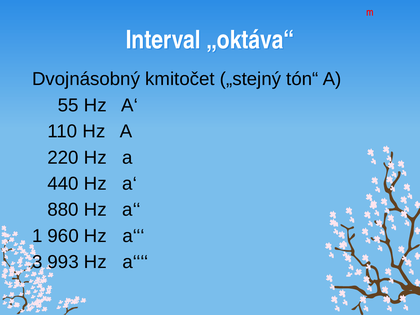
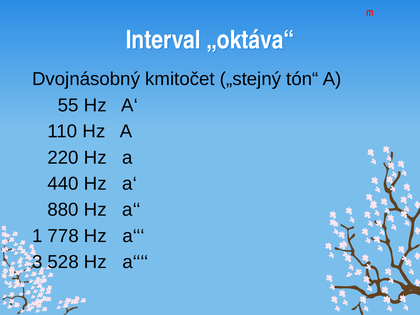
960: 960 -> 778
993: 993 -> 528
